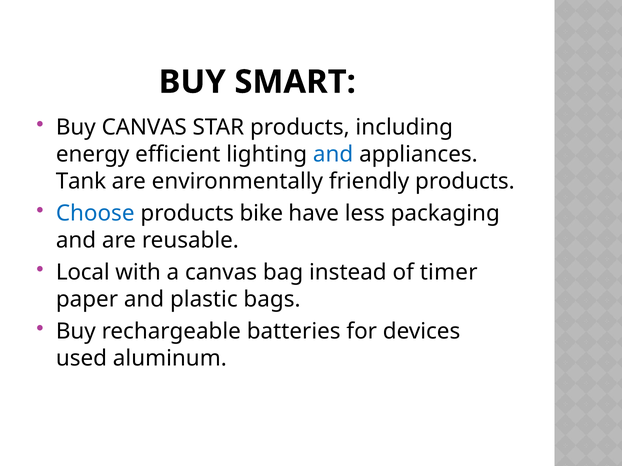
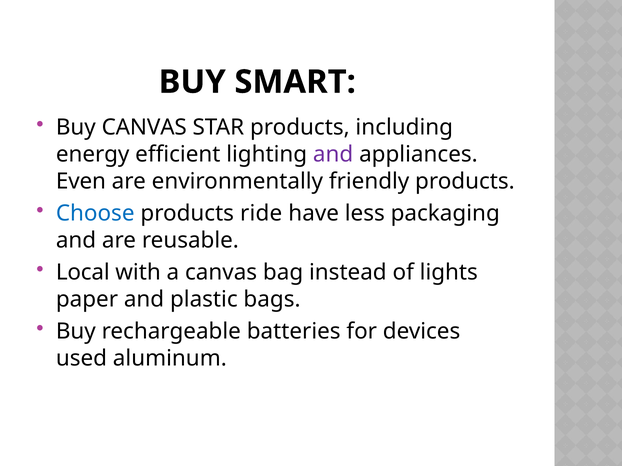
and at (333, 155) colour: blue -> purple
Tank: Tank -> Even
bike: bike -> ride
timer: timer -> lights
